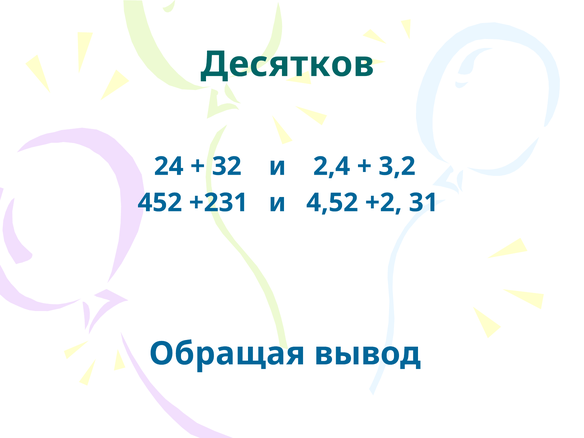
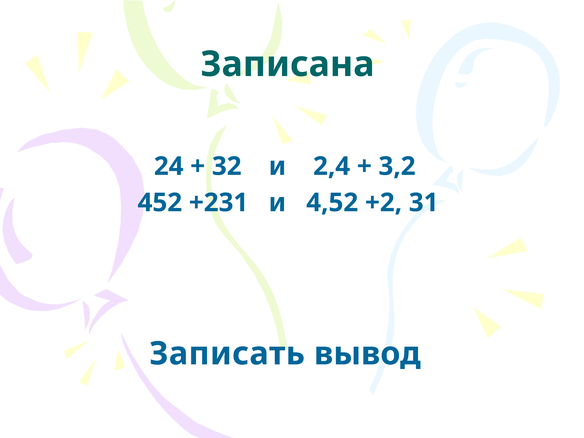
Десятков: Десятков -> Записана
Обращая: Обращая -> Записать
